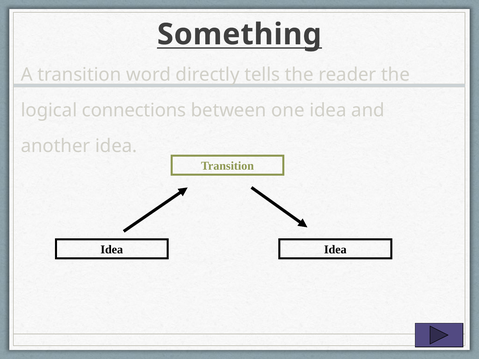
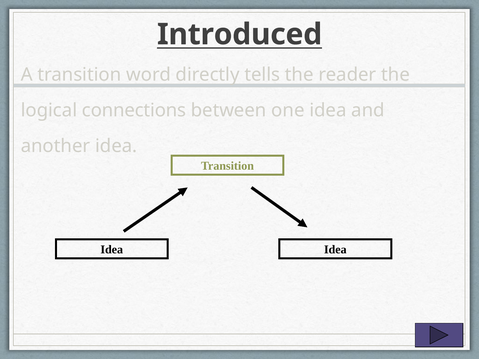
Something: Something -> Introduced
